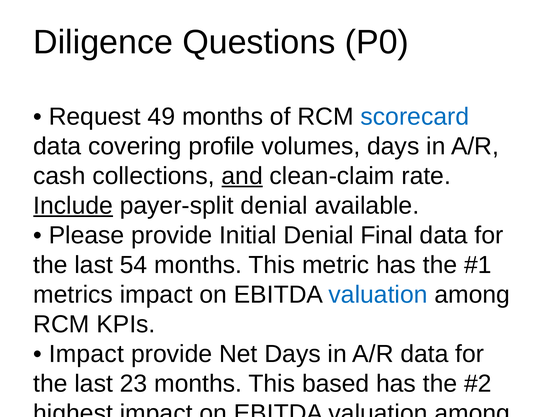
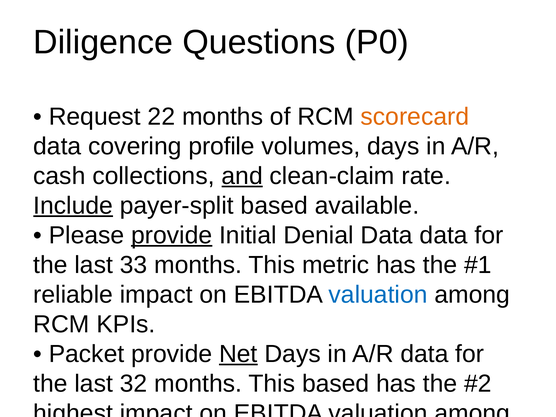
49: 49 -> 22
scorecard colour: blue -> orange
payer-split denial: denial -> based
provide at (172, 235) underline: none -> present
Denial Final: Final -> Data
54: 54 -> 33
metrics: metrics -> reliable
Impact at (86, 354): Impact -> Packet
Net at (238, 354) underline: none -> present
23: 23 -> 32
